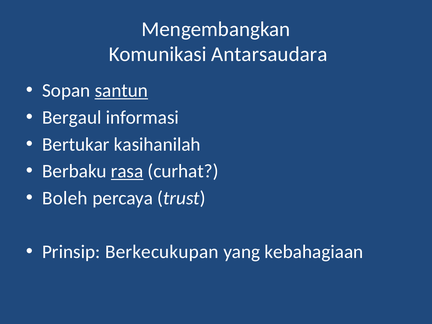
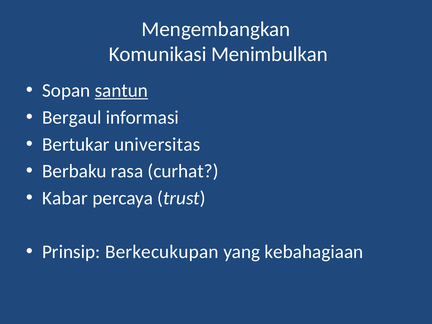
Antarsaudara: Antarsaudara -> Menimbulkan
kasihanilah: kasihanilah -> universitas
rasa underline: present -> none
Boleh: Boleh -> Kabar
